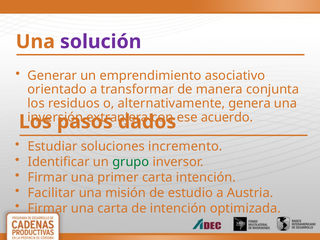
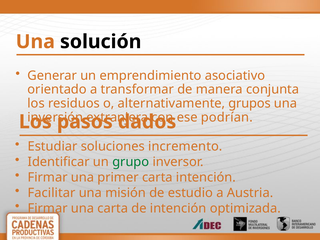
solución colour: purple -> black
genera: genera -> grupos
acuerdo: acuerdo -> podrían
